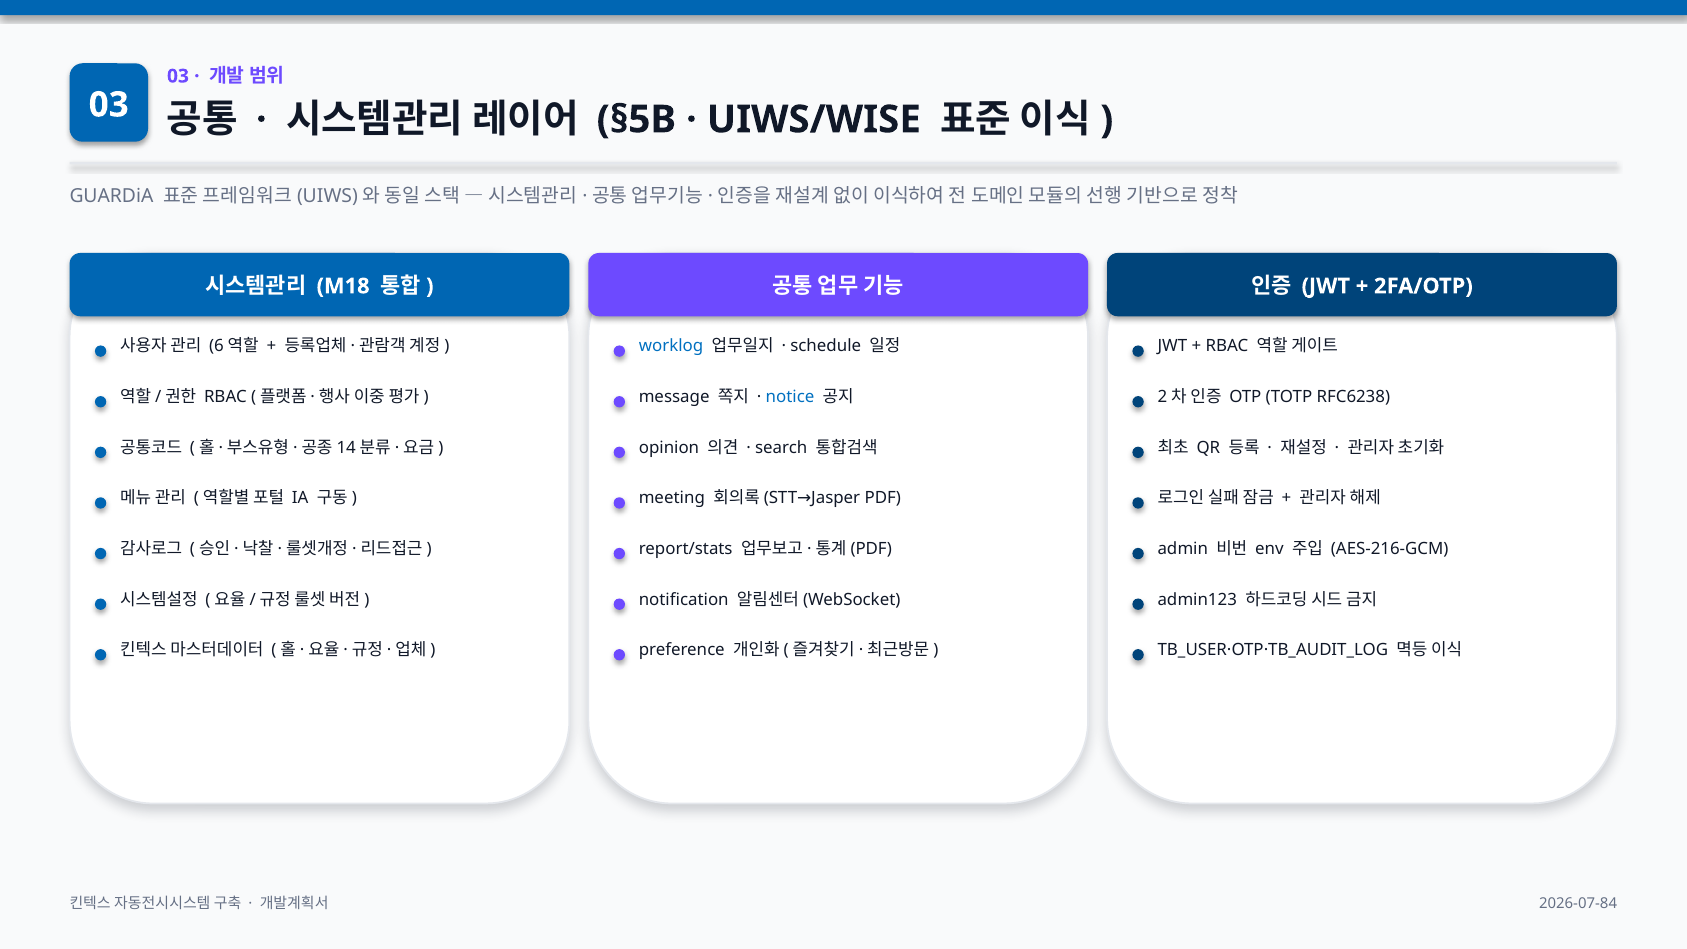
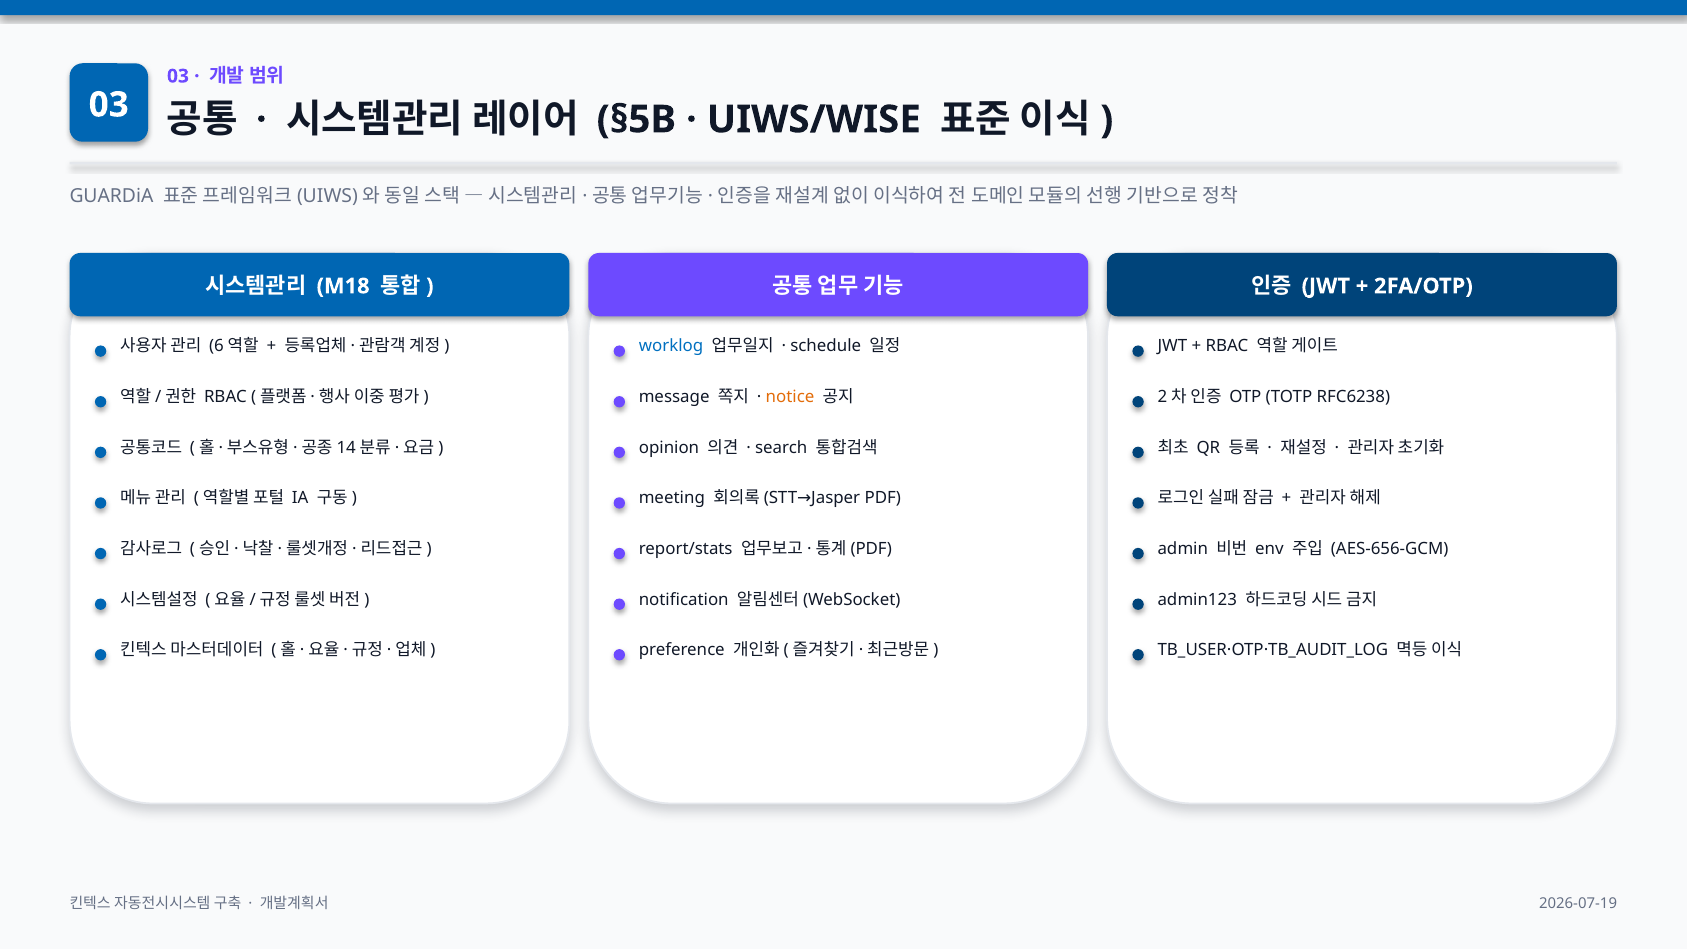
notice colour: blue -> orange
AES-216-GCM: AES-216-GCM -> AES-656-GCM
2026-07-84: 2026-07-84 -> 2026-07-19
